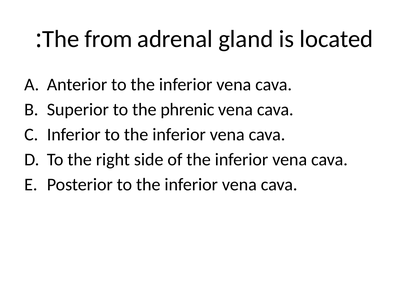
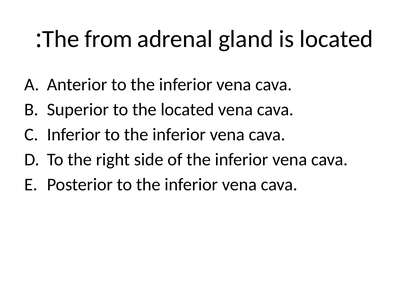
the phrenic: phrenic -> located
